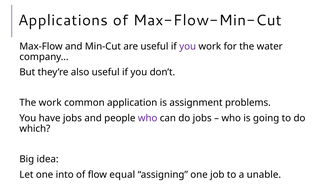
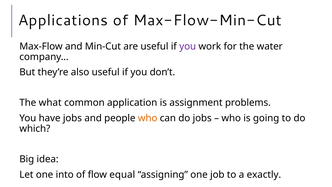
The work: work -> what
who at (148, 118) colour: purple -> orange
unable: unable -> exactly
